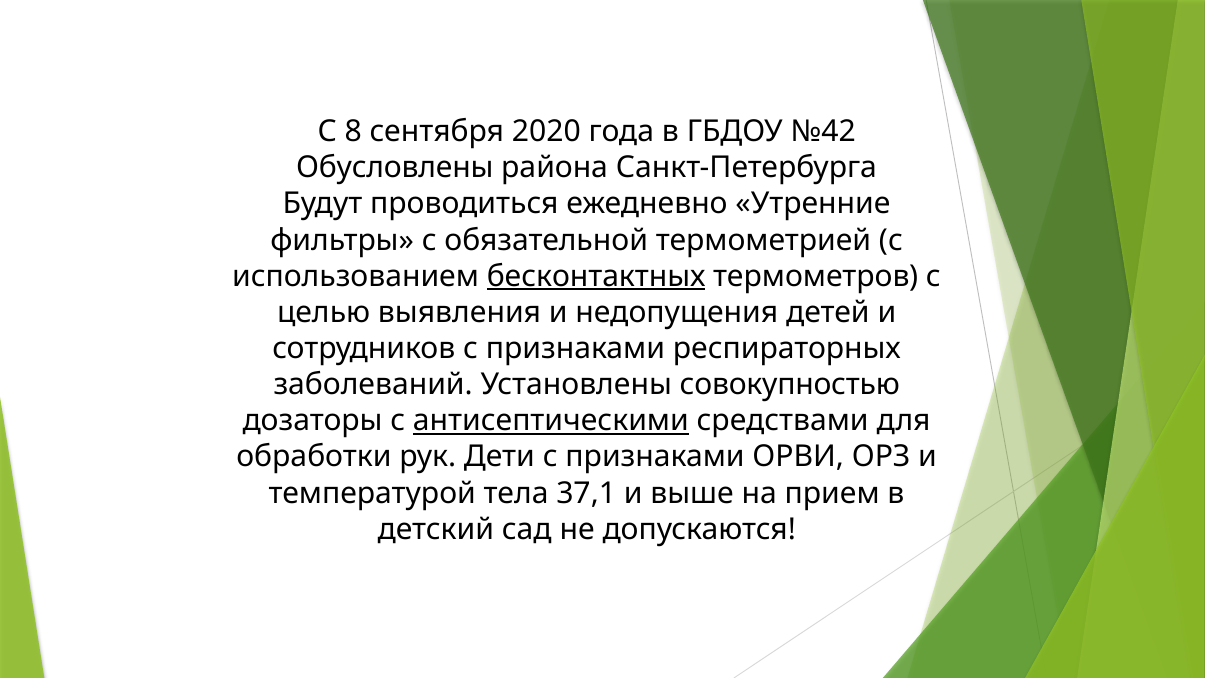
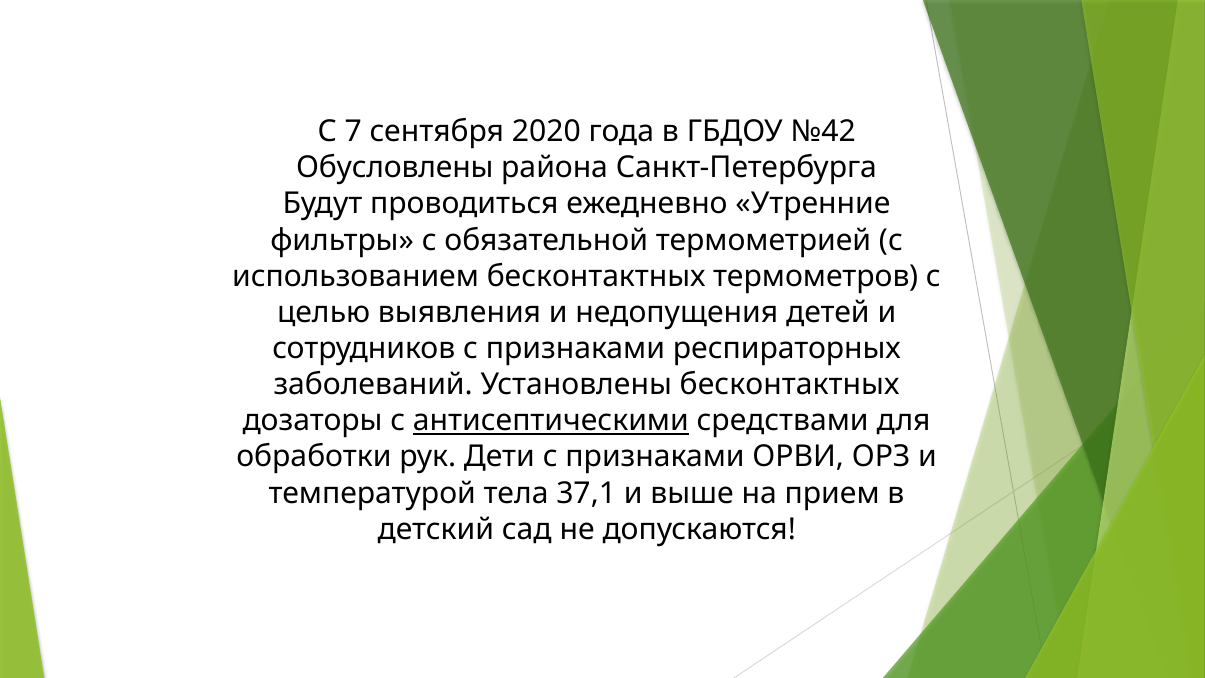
8: 8 -> 7
бесконтактных at (596, 276) underline: present -> none
Установлены совокупностью: совокупностью -> бесконтактных
